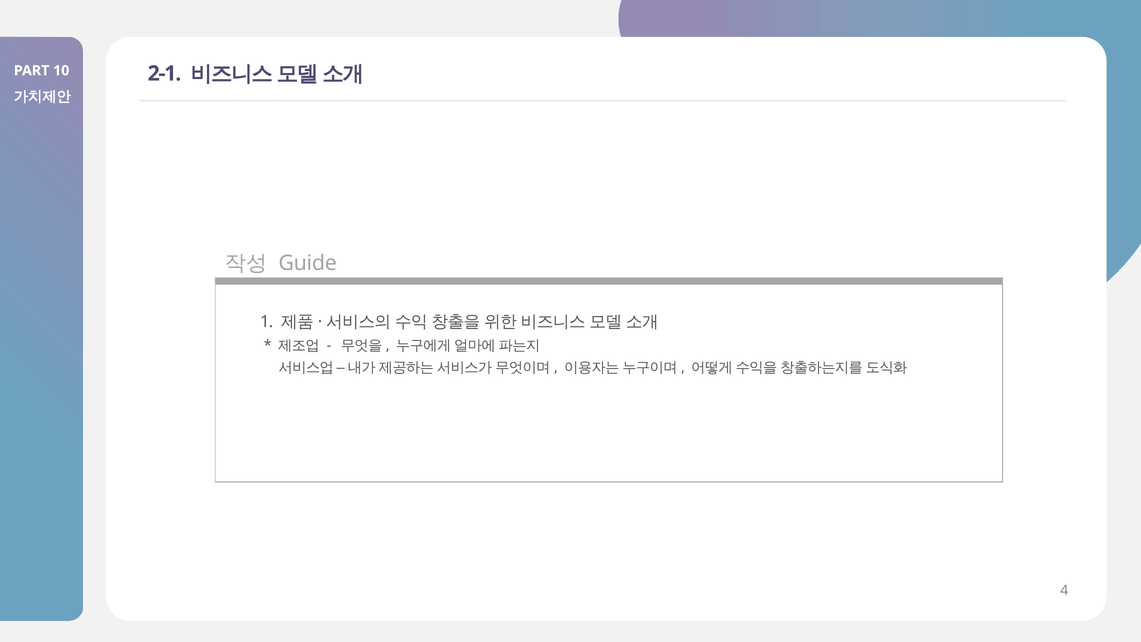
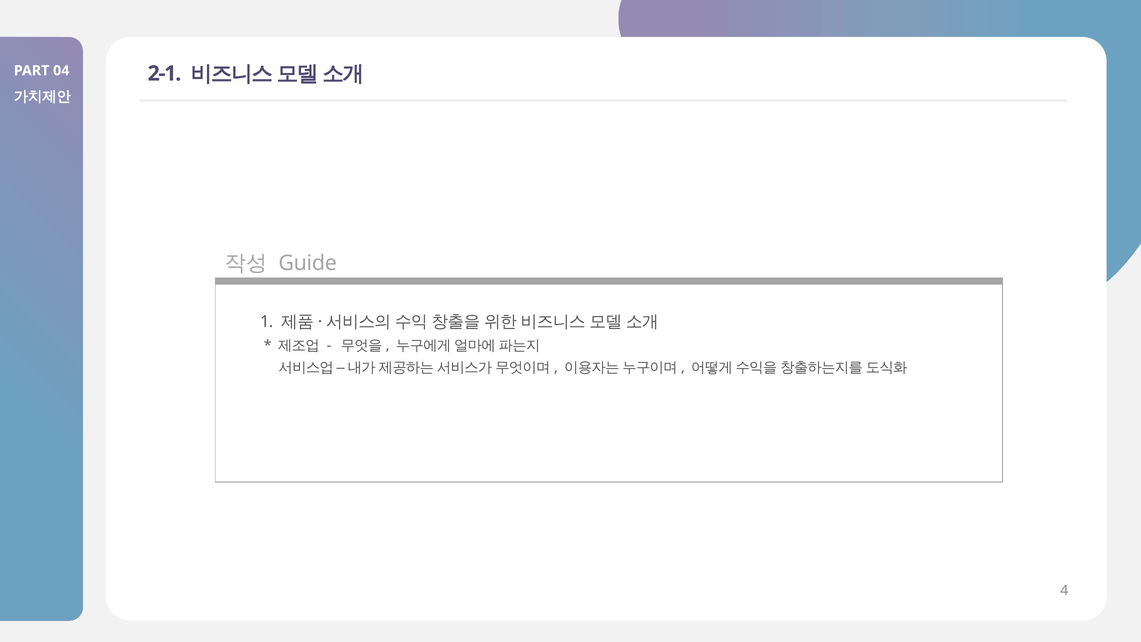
10: 10 -> 04
